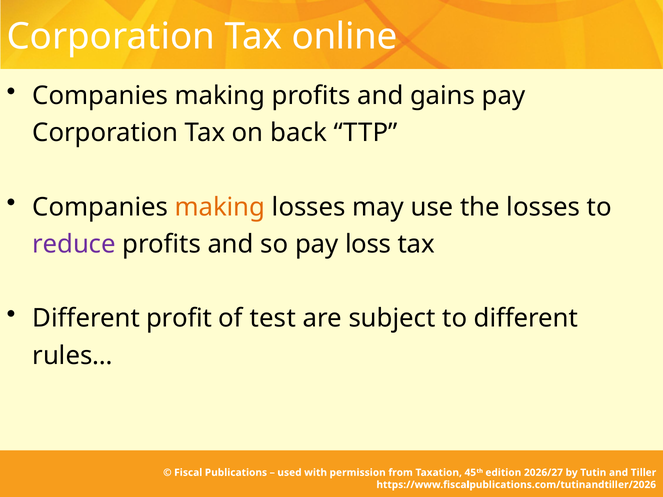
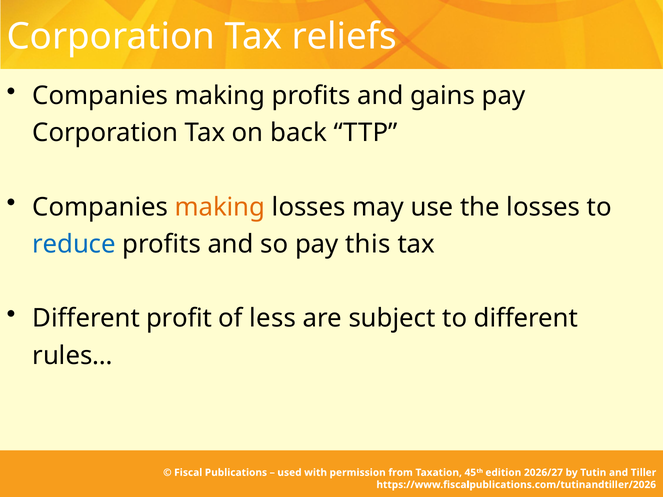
online: online -> reliefs
reduce colour: purple -> blue
loss: loss -> this
test: test -> less
